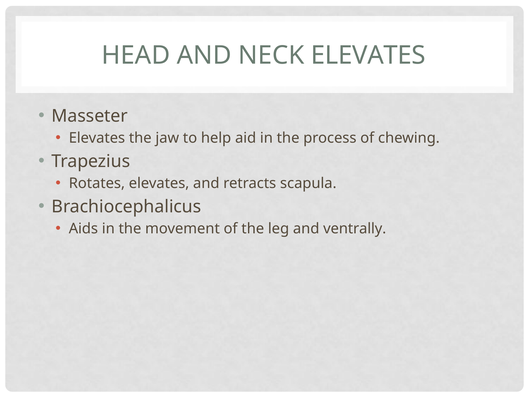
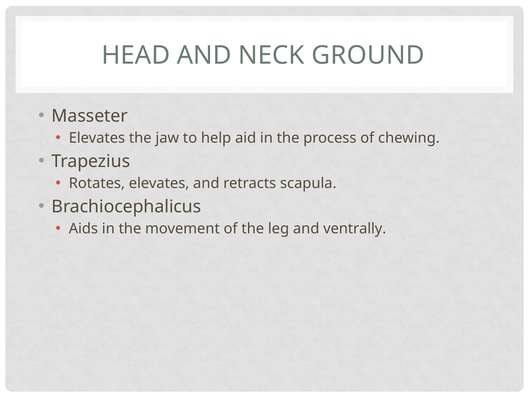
NECK ELEVATES: ELEVATES -> GROUND
